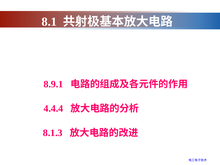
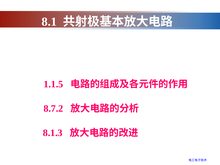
8.9.1: 8.9.1 -> 1.1.5
4.4.4: 4.4.4 -> 8.7.2
